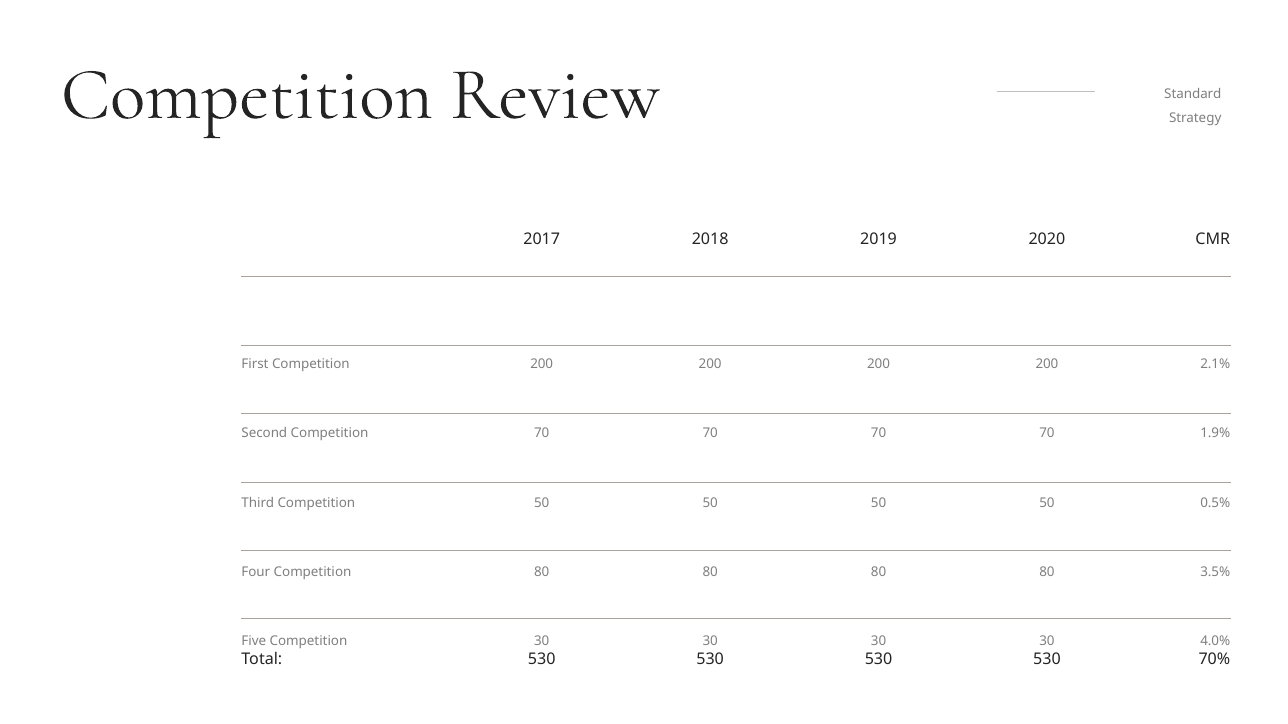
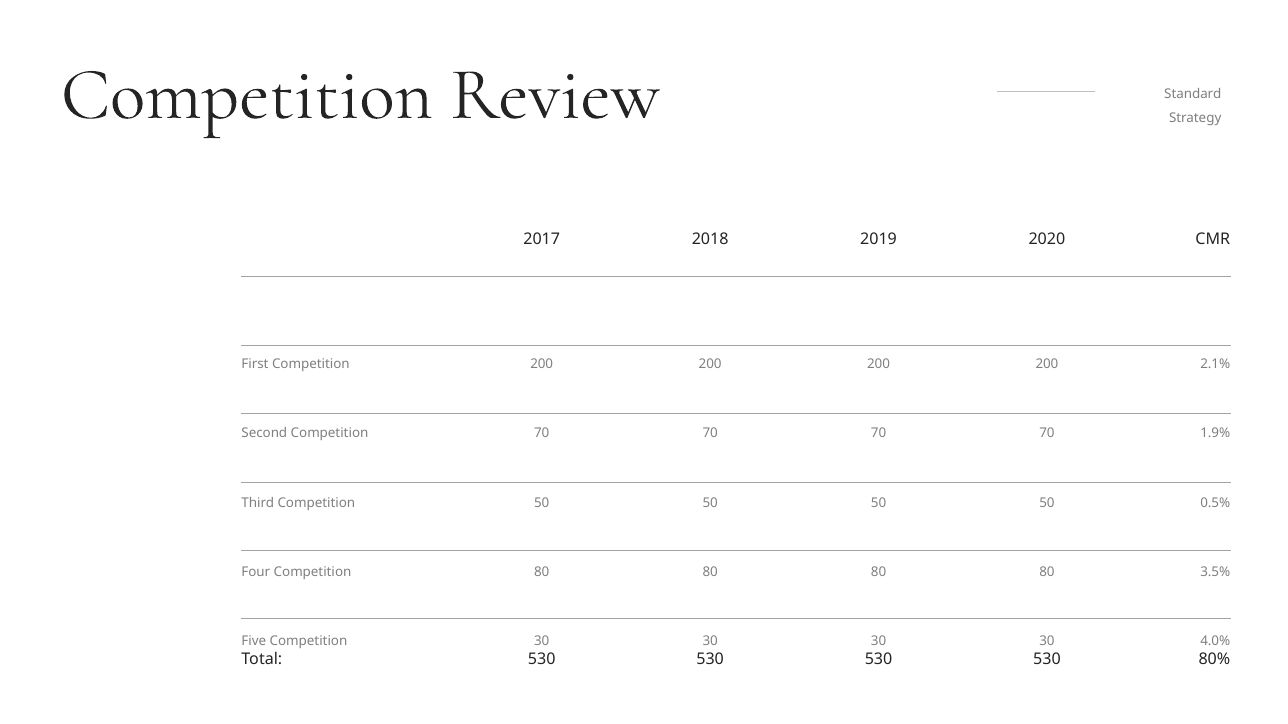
70%: 70% -> 80%
